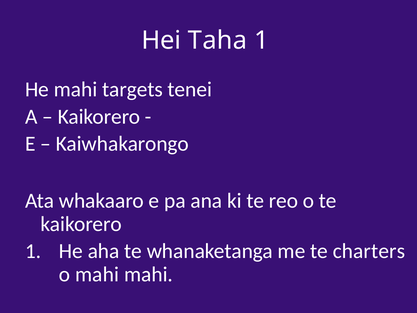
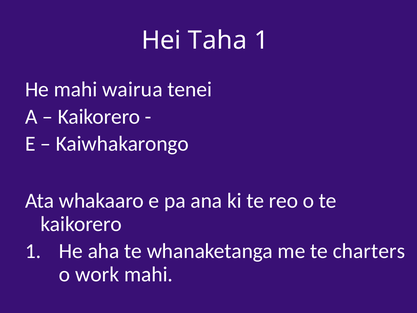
targets: targets -> wairua
o mahi: mahi -> work
